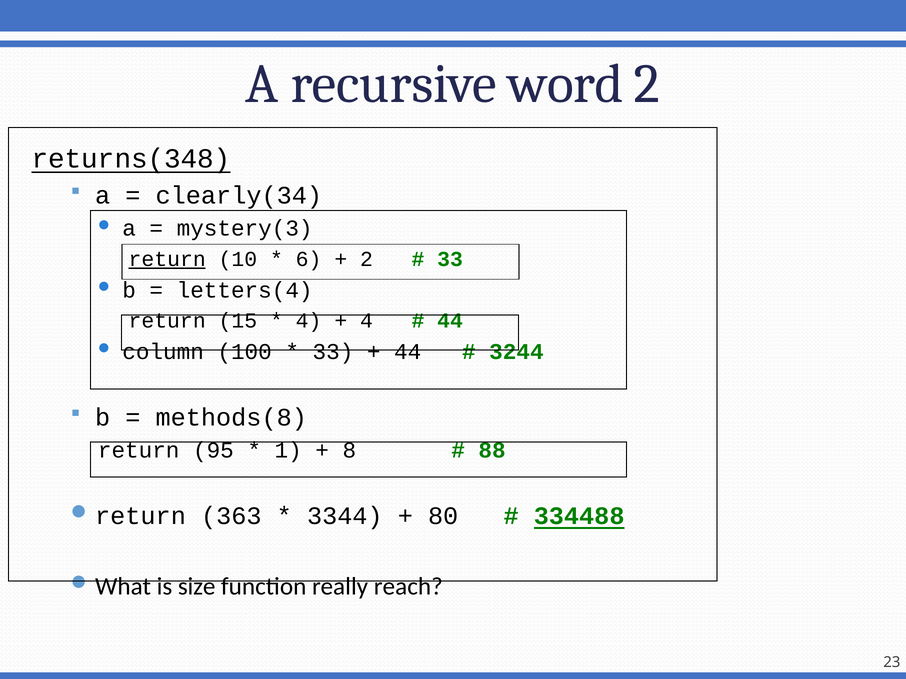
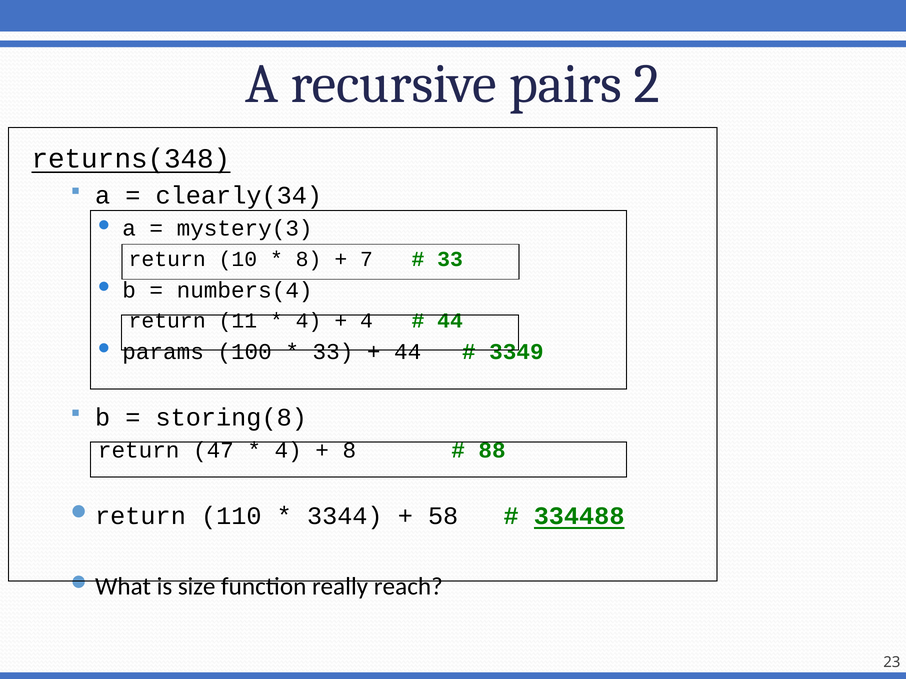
word: word -> pairs
return at (167, 259) underline: present -> none
6 at (309, 259): 6 -> 8
2 at (366, 259): 2 -> 7
letters(4: letters(4 -> numbers(4
15: 15 -> 11
column: column -> params
3244: 3244 -> 3349
methods(8: methods(8 -> storing(8
95: 95 -> 47
1 at (288, 451): 1 -> 4
363: 363 -> 110
80: 80 -> 58
